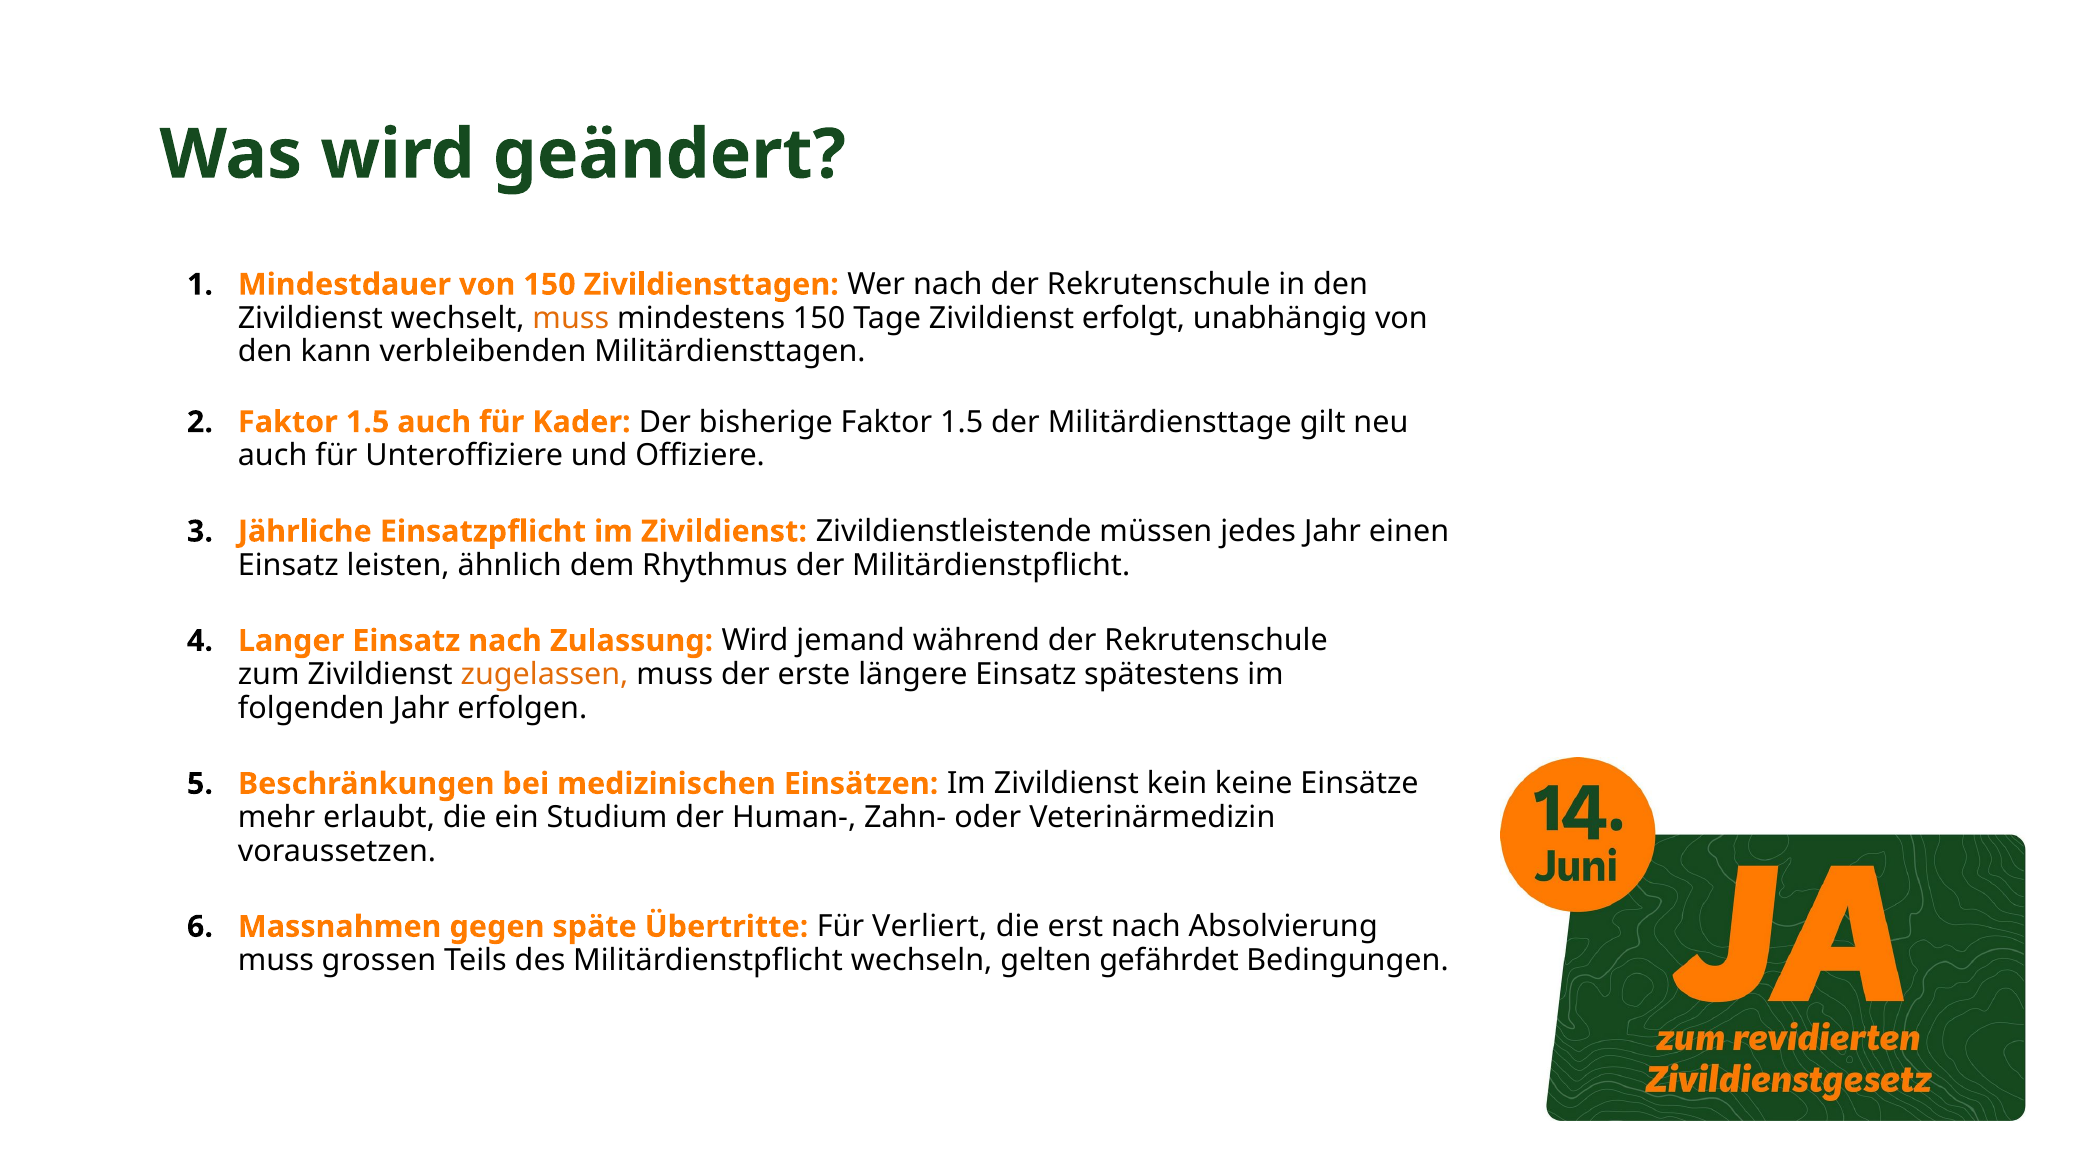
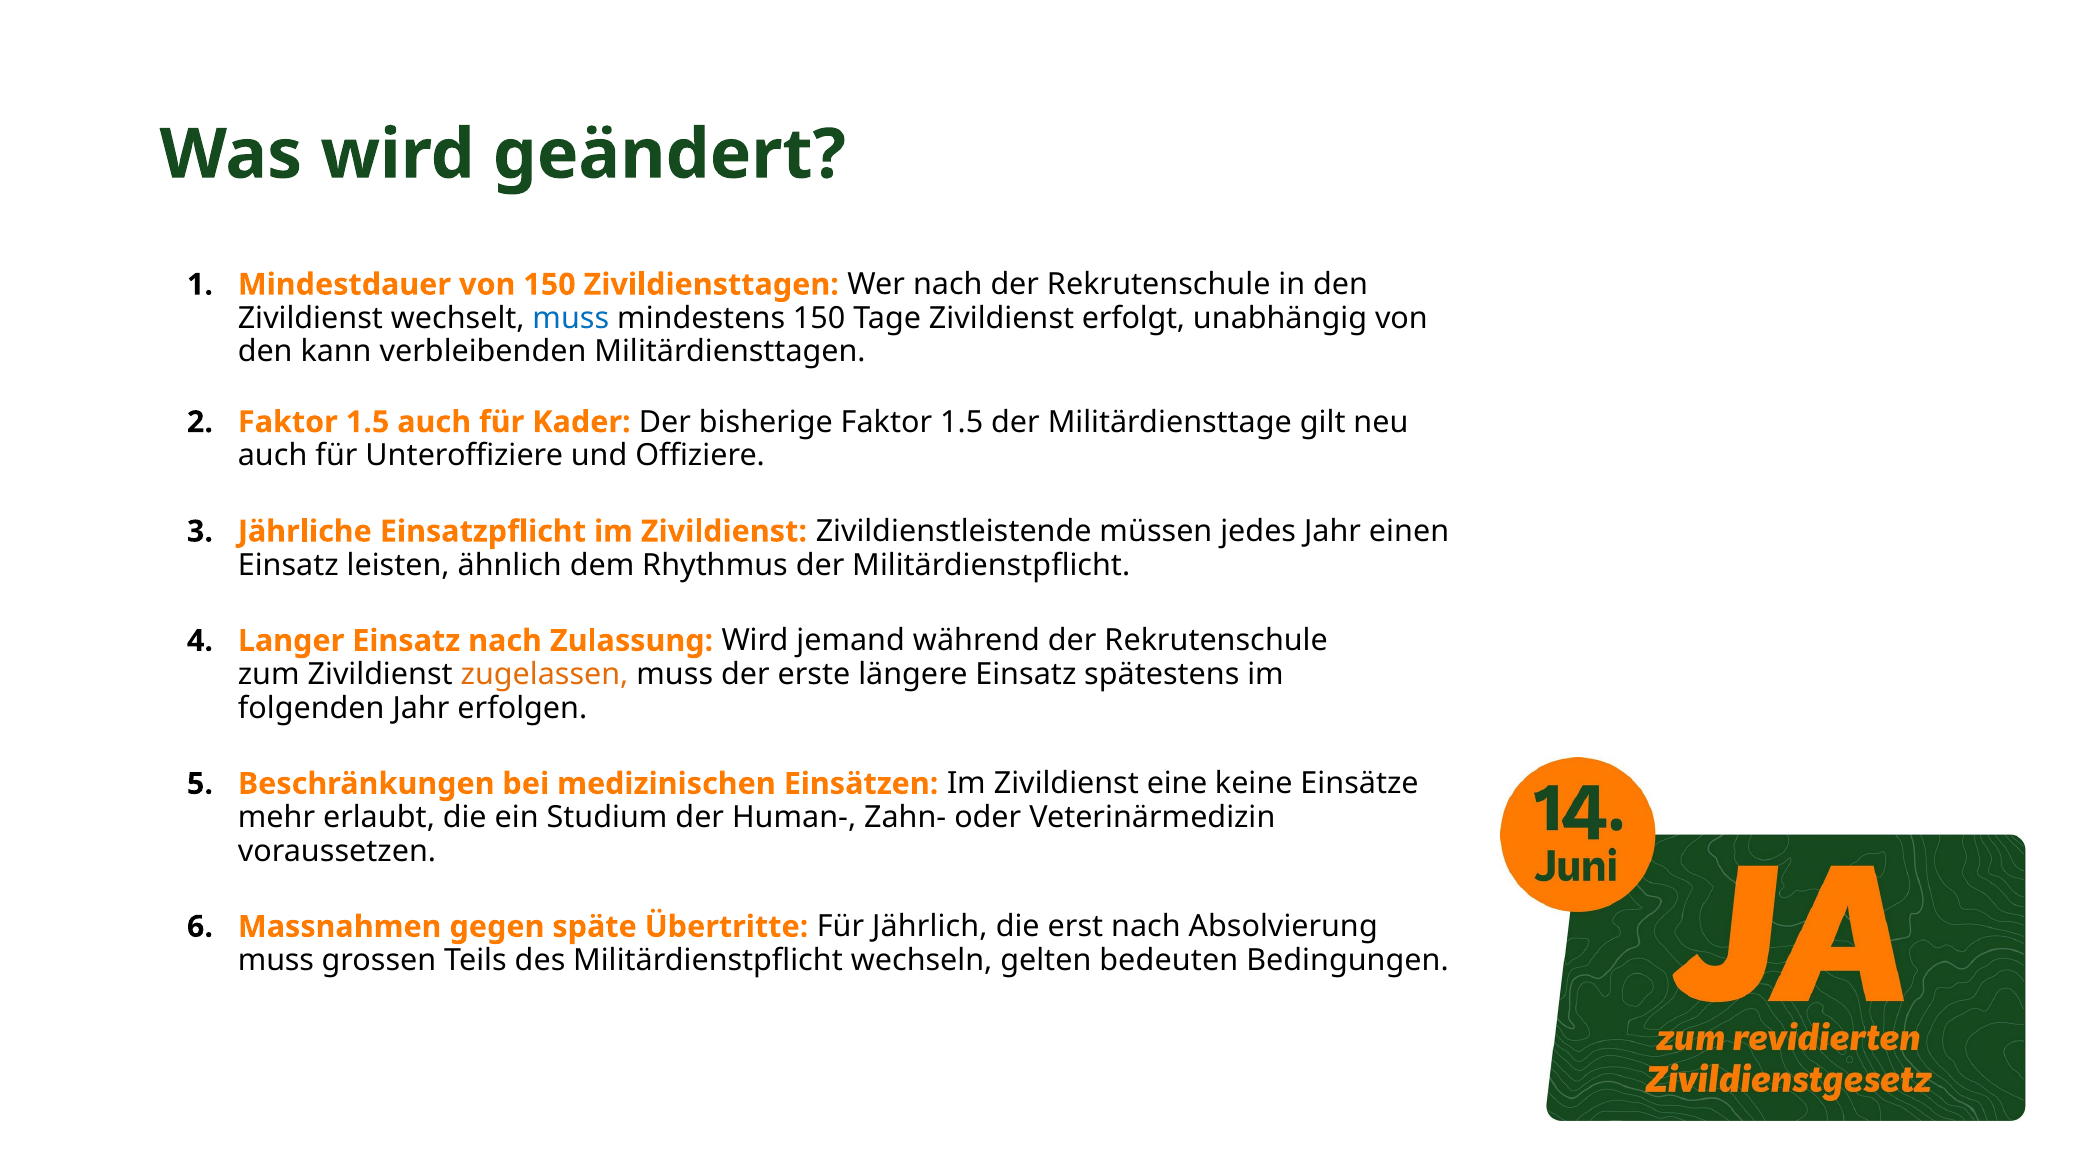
muss at (571, 318) colour: orange -> blue
kein: kein -> eine
Verliert: Verliert -> Jährlich
gefährdet: gefährdet -> bedeuten
